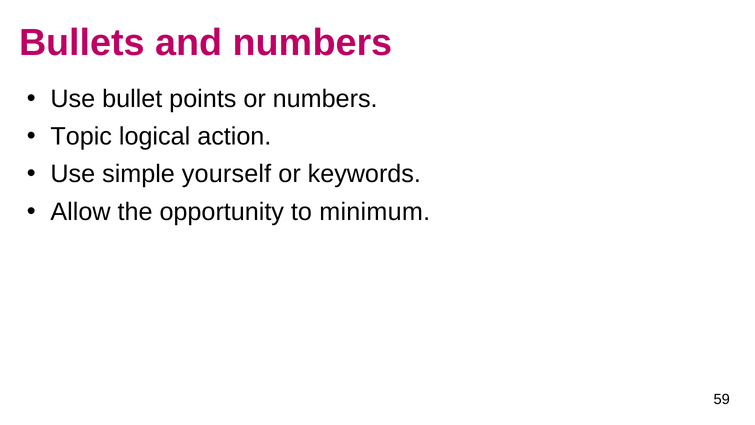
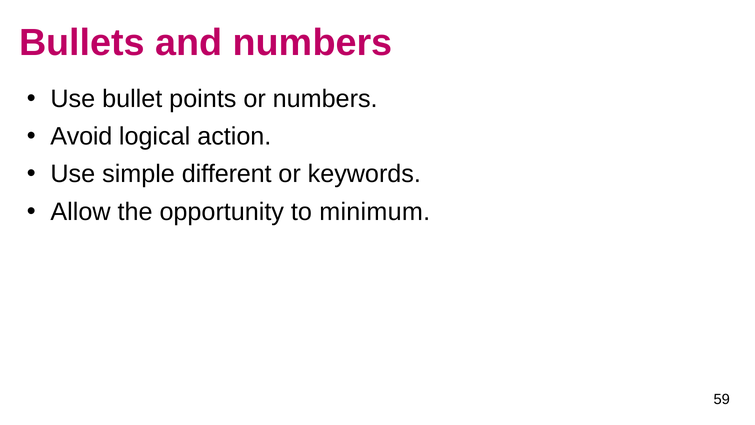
Topic: Topic -> Avoid
yourself: yourself -> different
